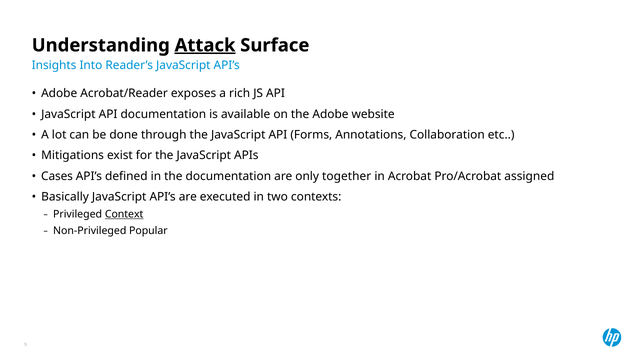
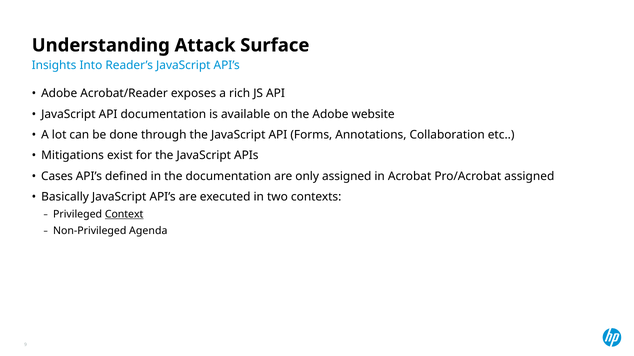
Attack underline: present -> none
only together: together -> assigned
Popular: Popular -> Agenda
